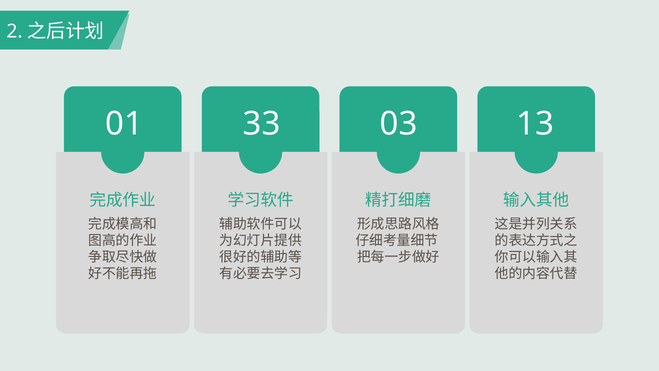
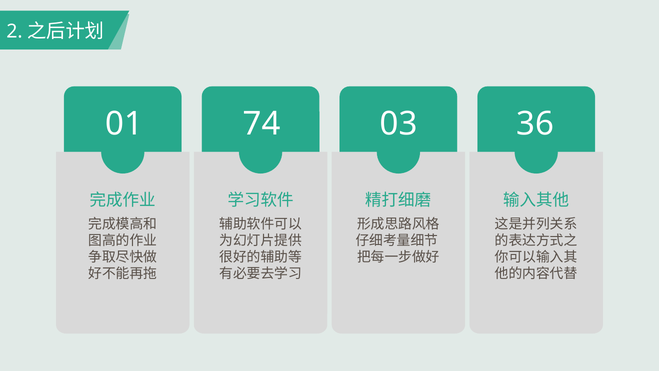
33: 33 -> 74
13: 13 -> 36
